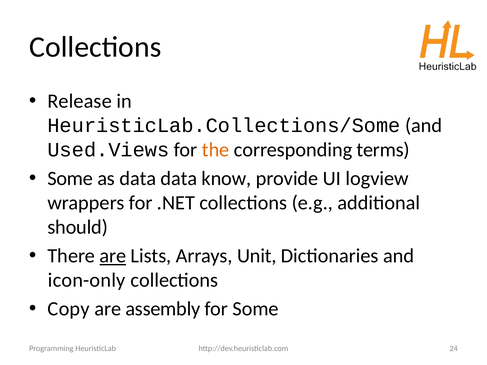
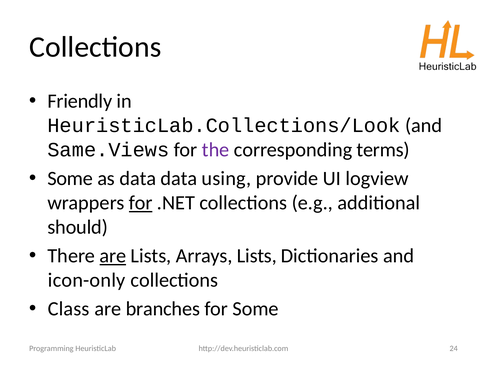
Release: Release -> Friendly
HeuristicLab.Collections/Some: HeuristicLab.Collections/Some -> HeuristicLab.Collections/Look
Used.Views: Used.Views -> Same.Views
the colour: orange -> purple
know: know -> using
for at (141, 203) underline: none -> present
Arrays Unit: Unit -> Lists
Copy: Copy -> Class
assembly: assembly -> branches
